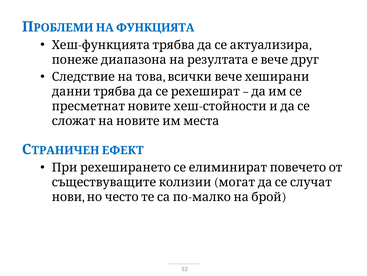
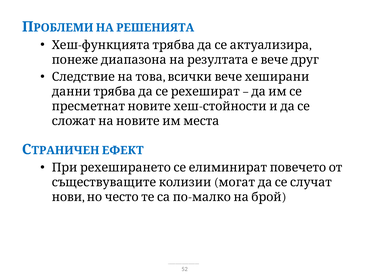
ФУНКЦИЯТА: ФУНКЦИЯТА -> РЕШЕНИЯТА
